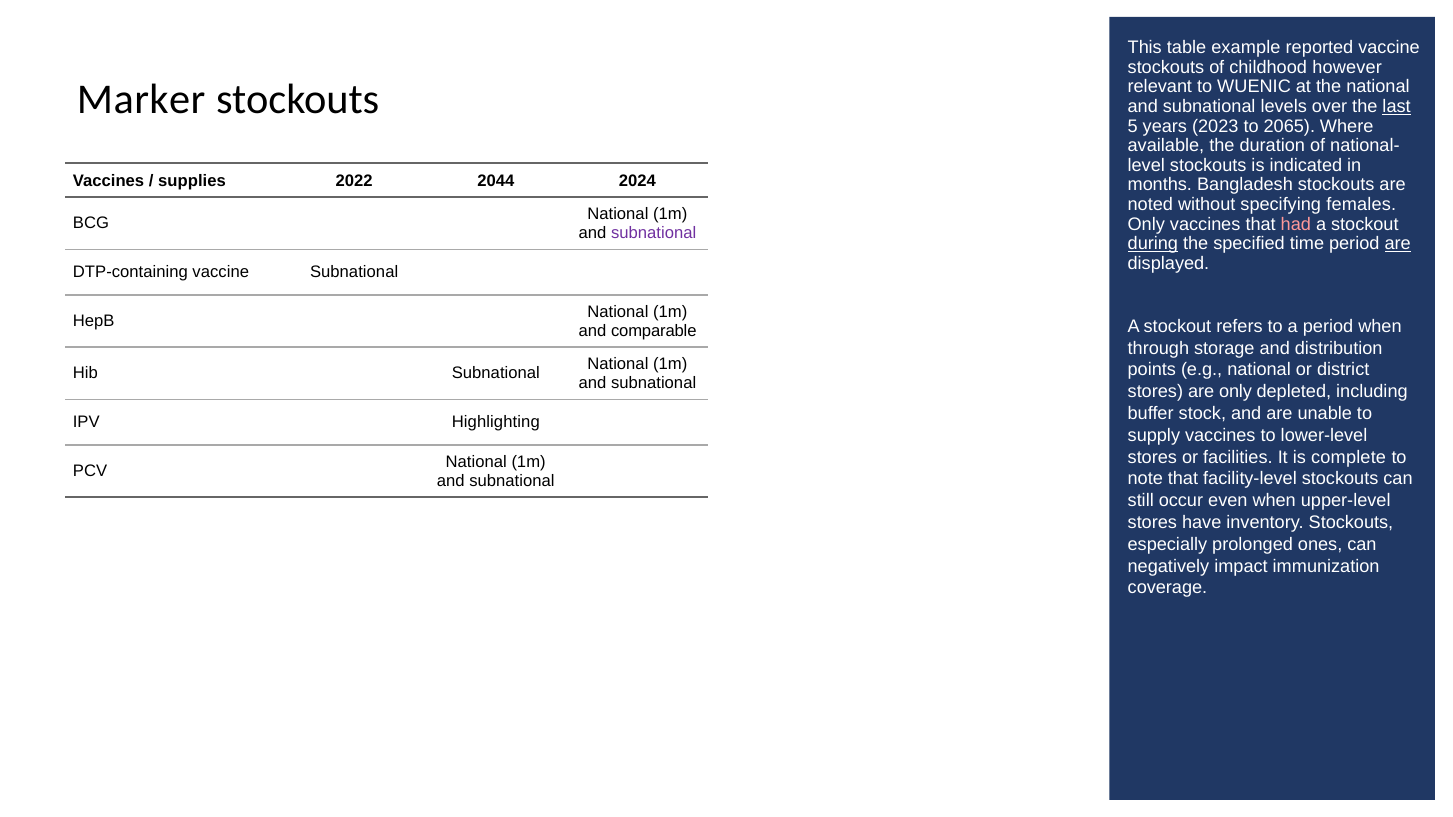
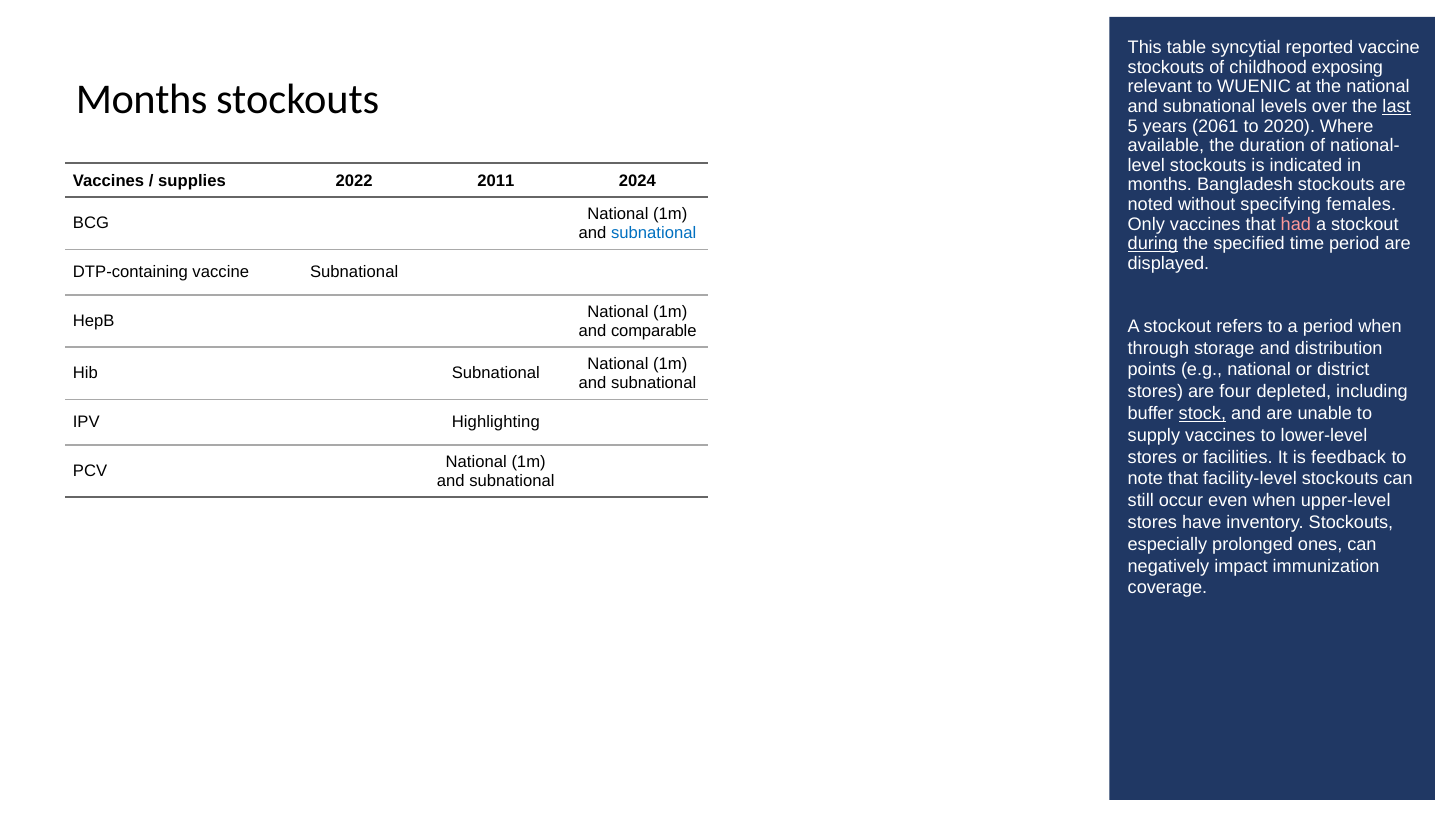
example: example -> syncytial
however: however -> exposing
Marker at (141, 99): Marker -> Months
2023: 2023 -> 2061
2065: 2065 -> 2020
2044: 2044 -> 2011
subnational at (654, 233) colour: purple -> blue
are at (1398, 244) underline: present -> none
are only: only -> four
stock underline: none -> present
complete: complete -> feedback
